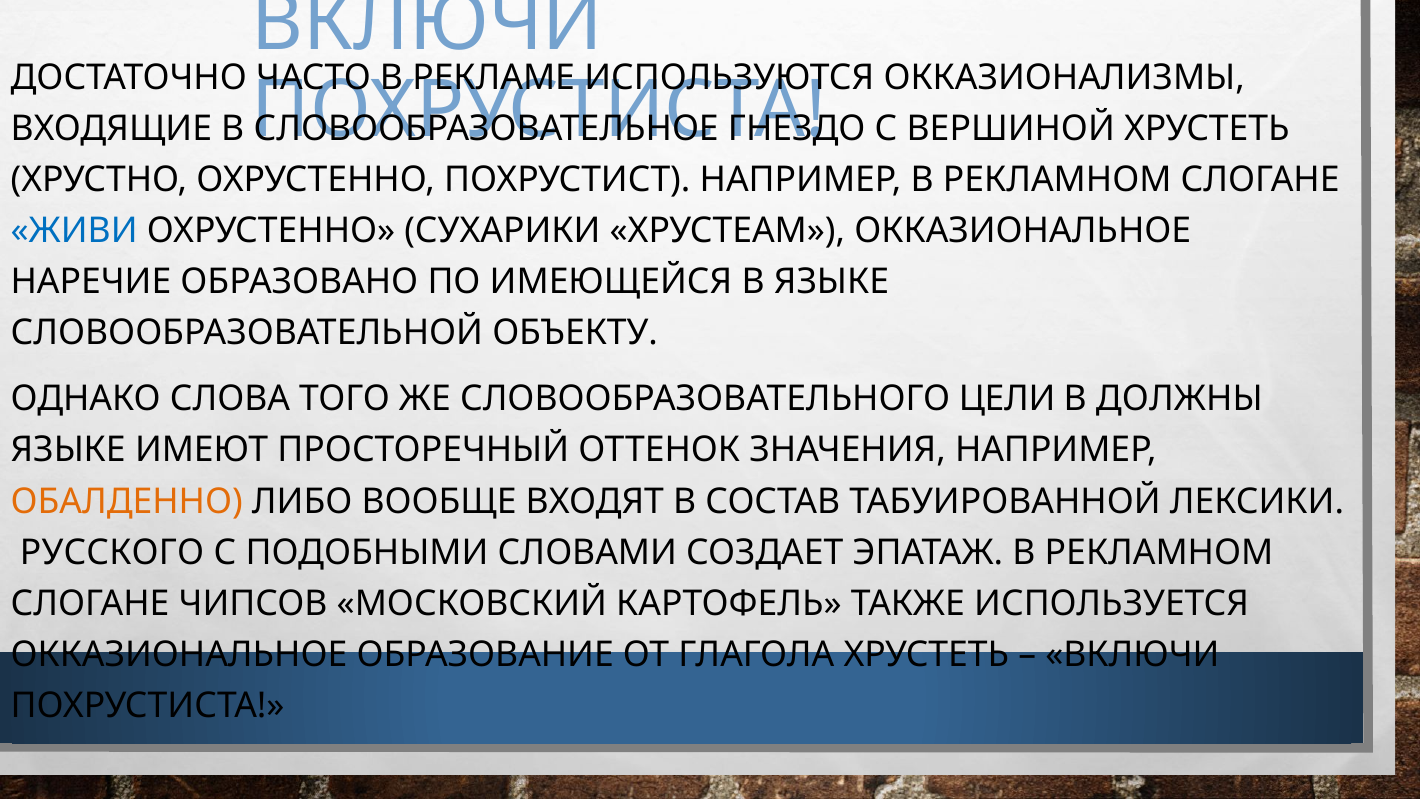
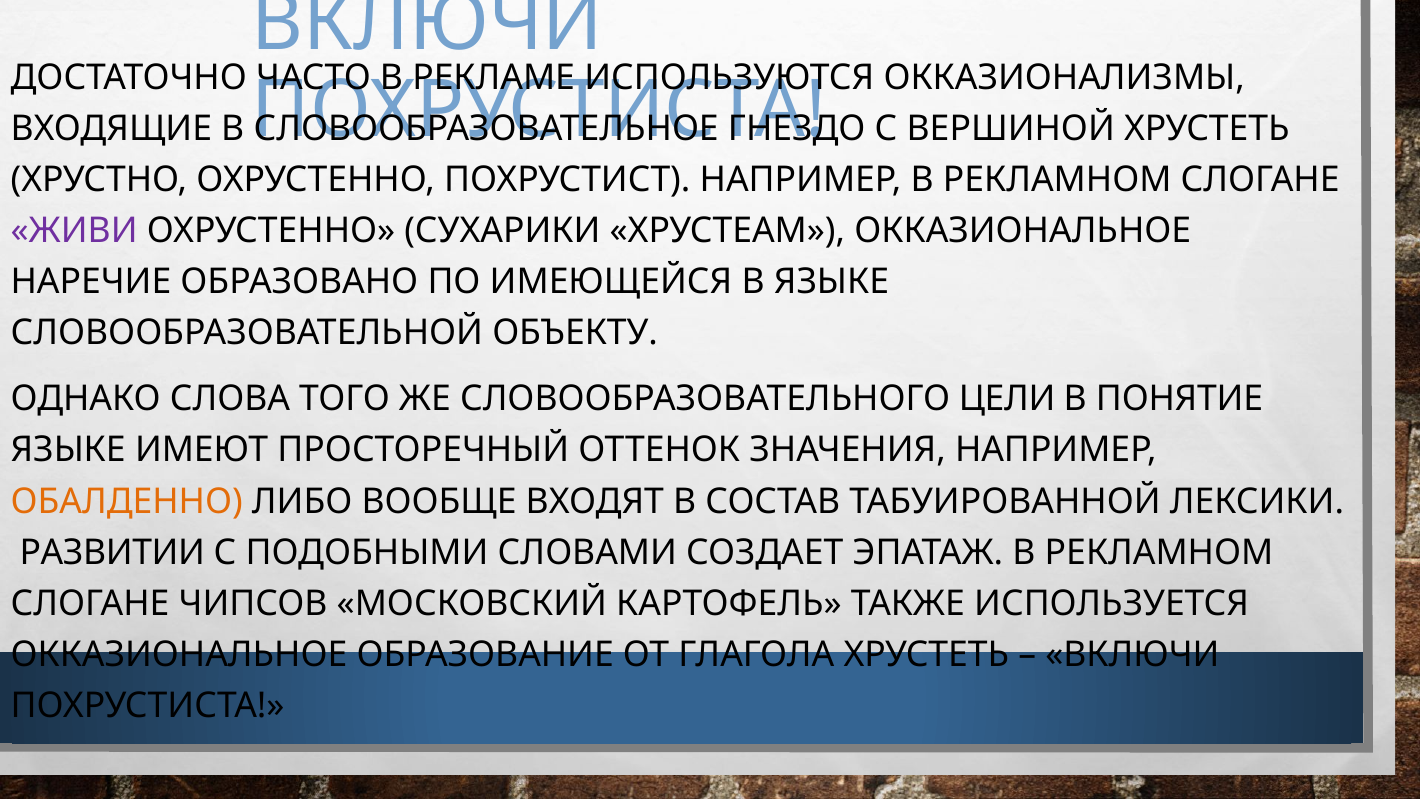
ЖИВИ colour: blue -> purple
ДОЛЖНЫ: ДОЛЖНЫ -> ПОНЯТИЕ
РУССКОГО: РУССКОГО -> РАЗВИТИИ
